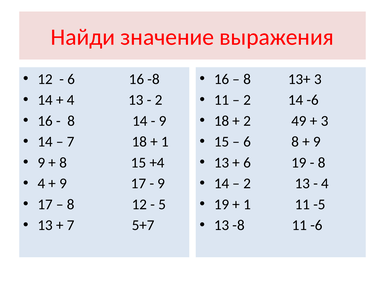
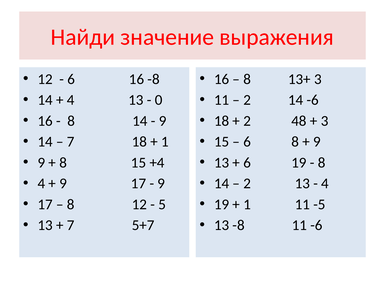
2 at (159, 100): 2 -> 0
49: 49 -> 48
